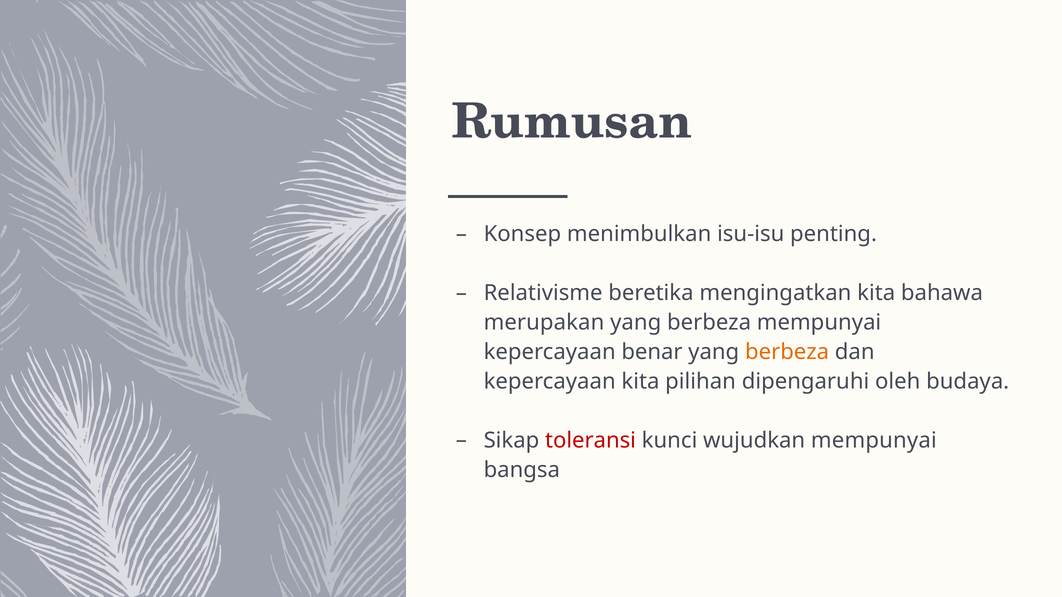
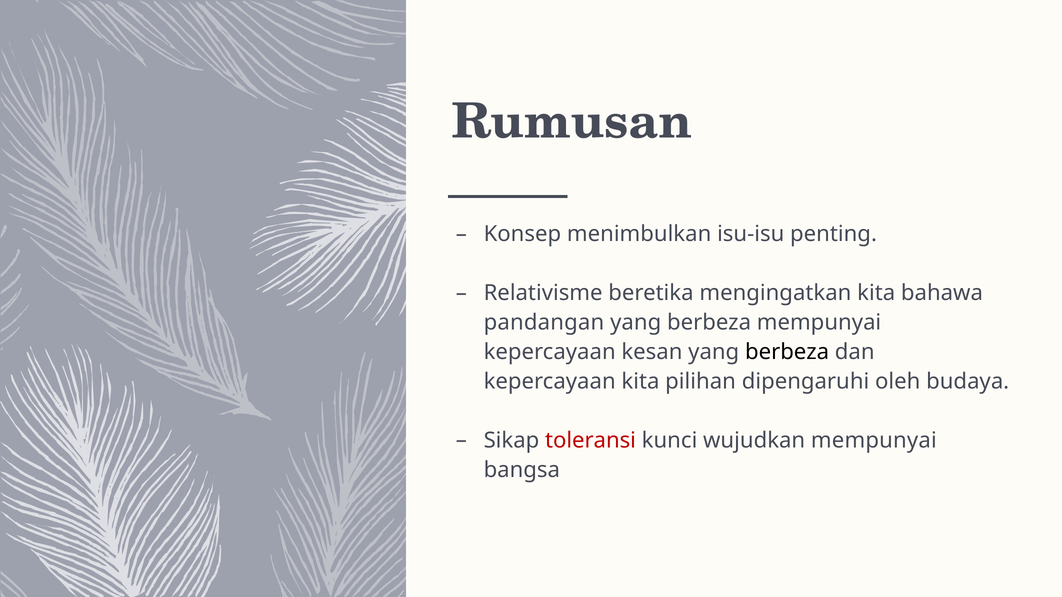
merupakan: merupakan -> pandangan
benar: benar -> kesan
berbeza at (787, 352) colour: orange -> black
